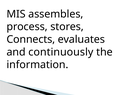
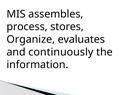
Connects: Connects -> Organize
